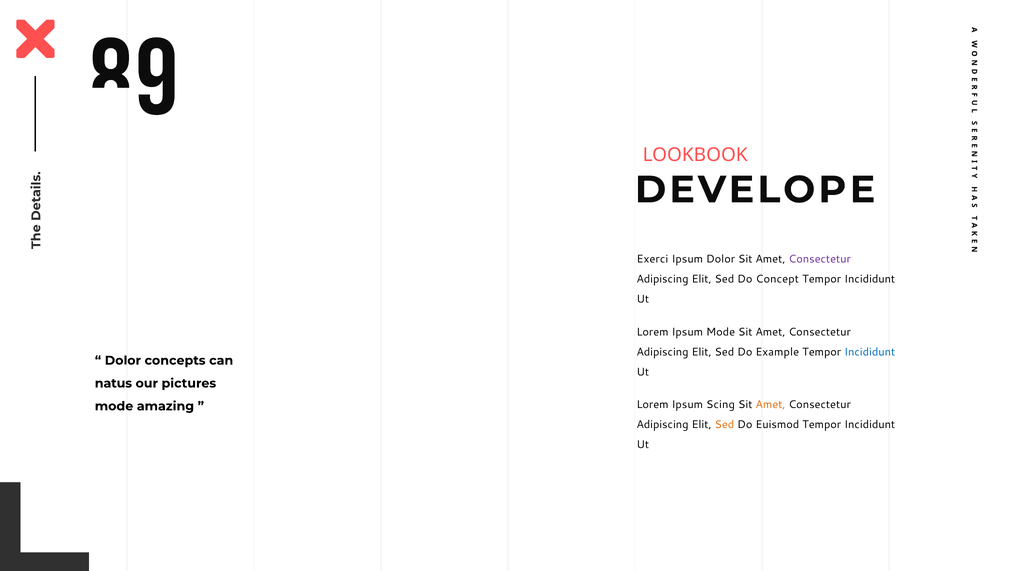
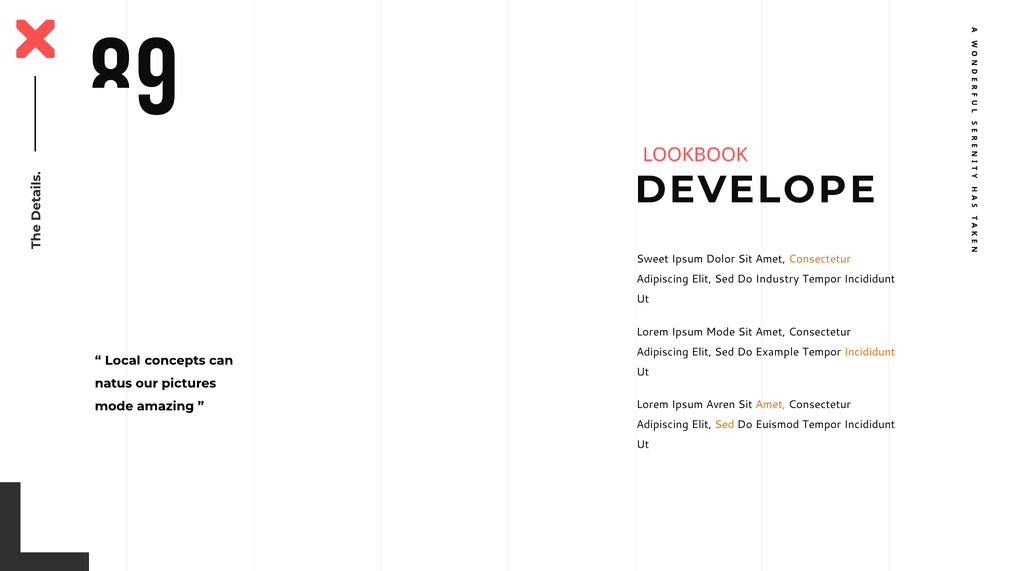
Exerci: Exerci -> Sweet
Consectetur at (820, 260) colour: purple -> orange
Concept: Concept -> Industry
Incididunt at (870, 352) colour: blue -> orange
Dolor at (123, 361): Dolor -> Local
Scing: Scing -> Avren
